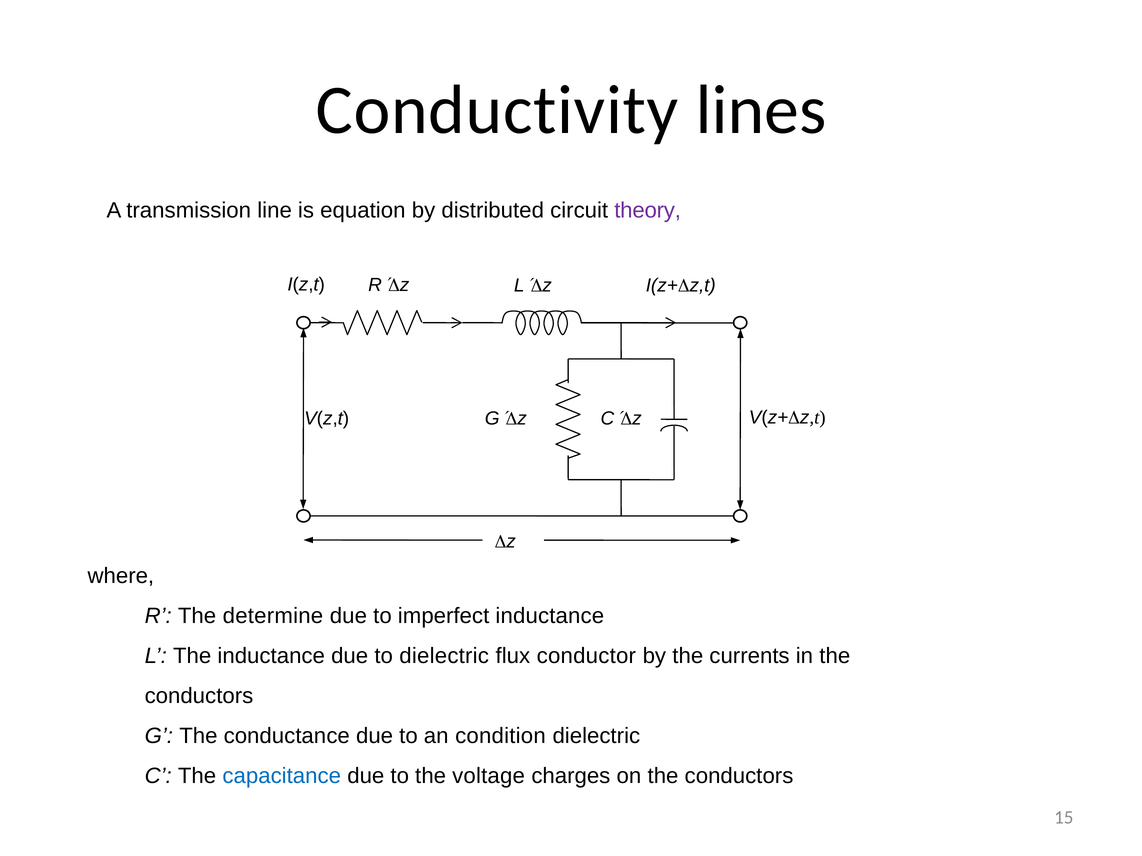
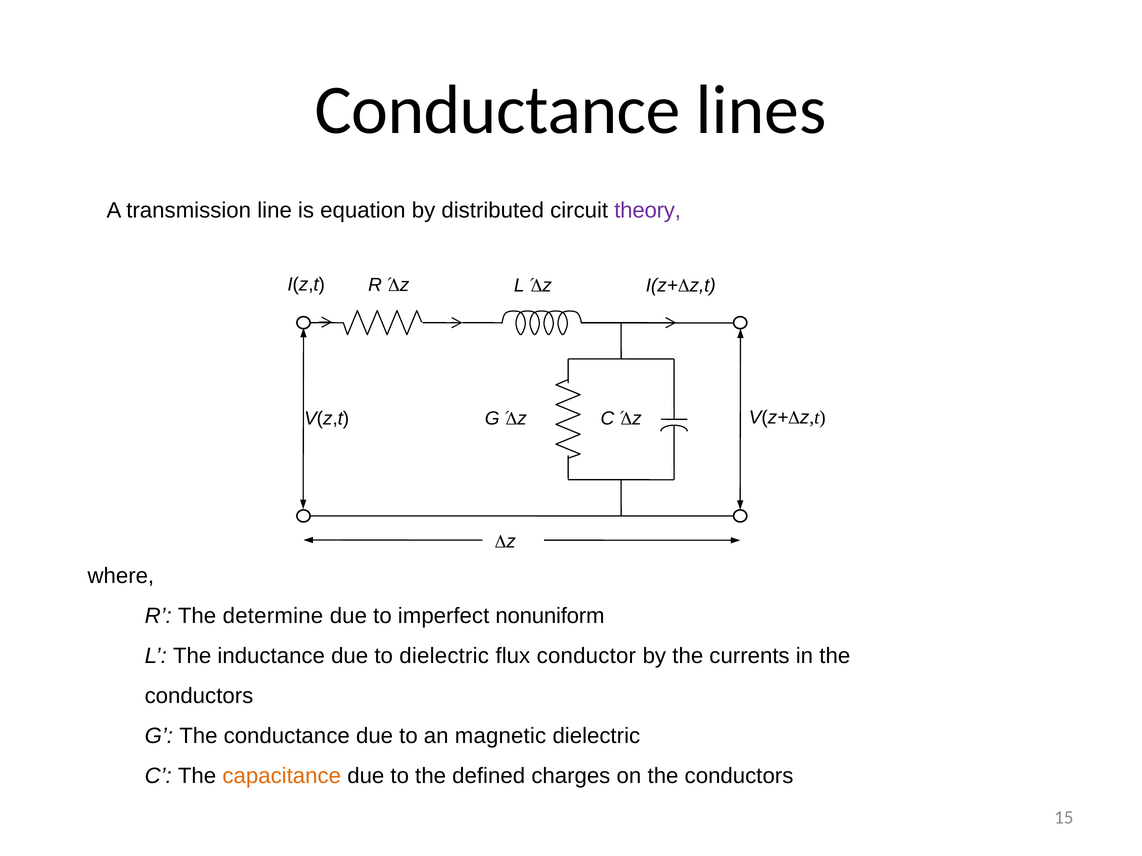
Conductivity at (497, 111): Conductivity -> Conductance
imperfect inductance: inductance -> nonuniform
condition: condition -> magnetic
capacitance colour: blue -> orange
voltage: voltage -> defined
